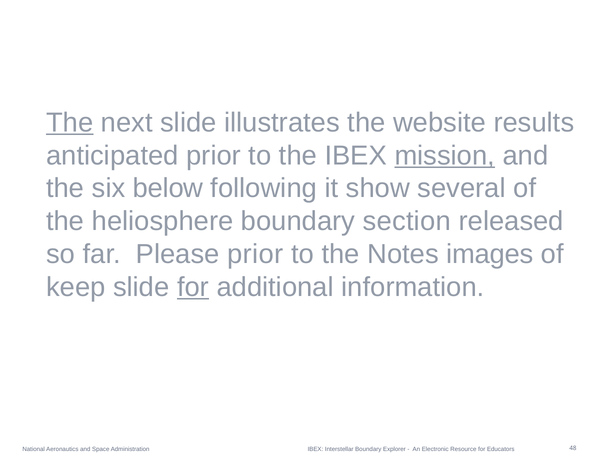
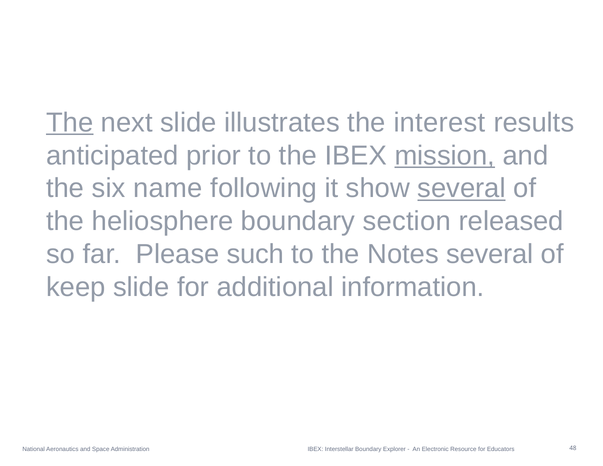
website: website -> interest
below: below -> name
several at (462, 188) underline: none -> present
Please prior: prior -> such
Notes images: images -> several
for at (193, 287) underline: present -> none
